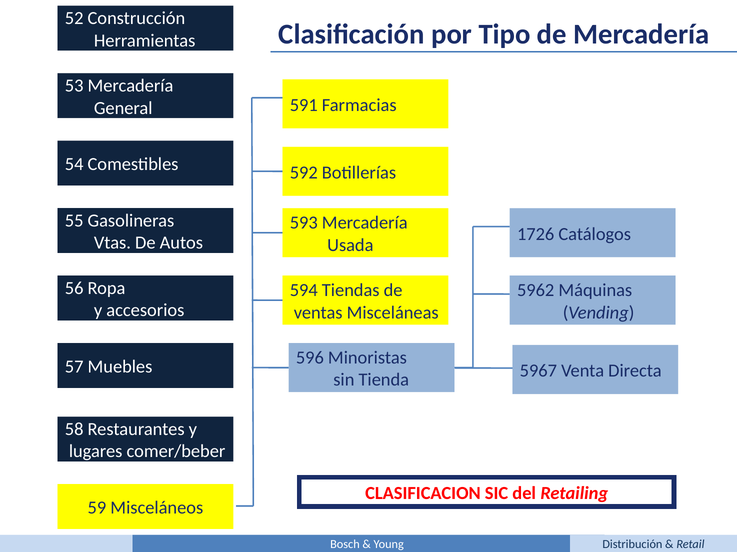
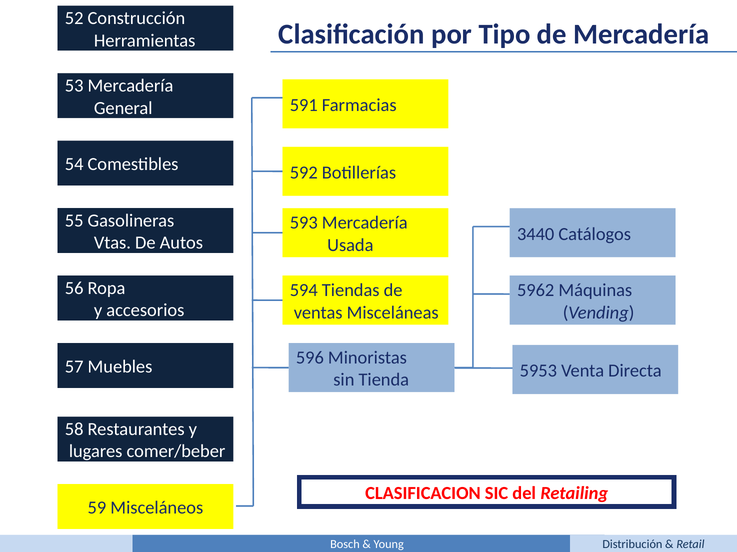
1726: 1726 -> 3440
5967: 5967 -> 5953
